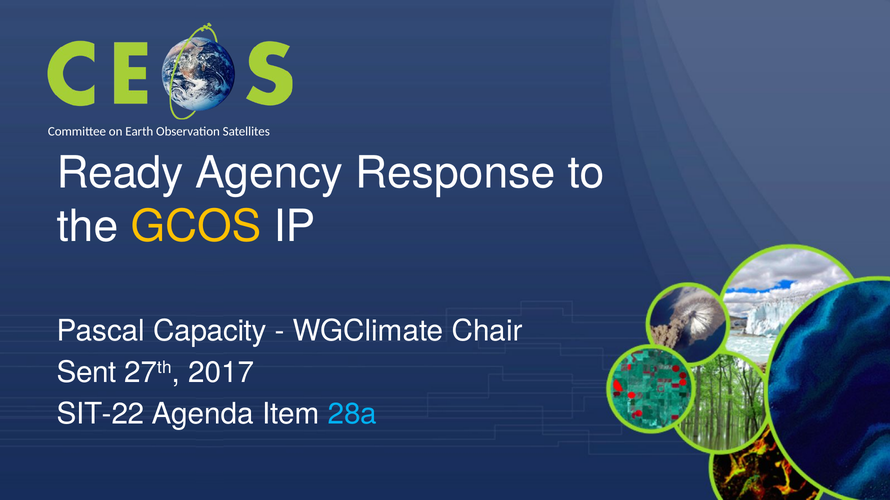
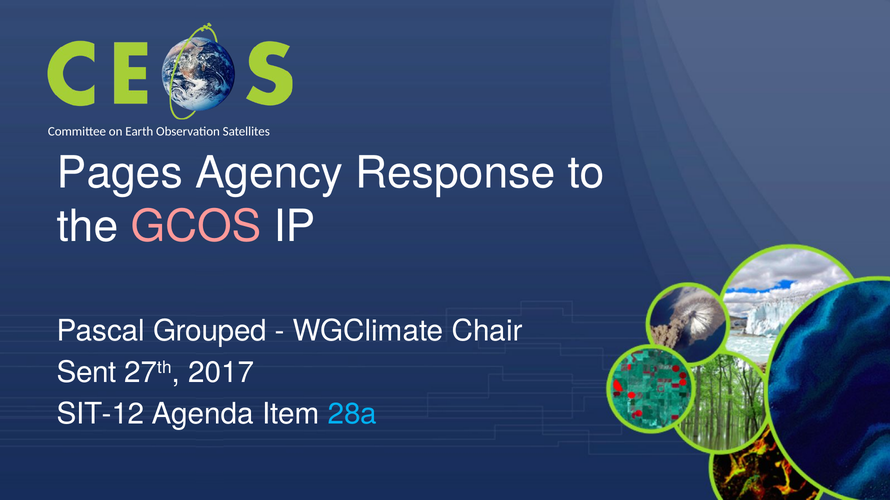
Ready: Ready -> Pages
GCOS colour: yellow -> pink
Capacity: Capacity -> Grouped
SIT-22: SIT-22 -> SIT-12
